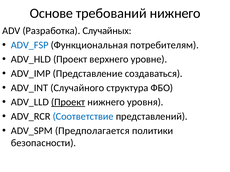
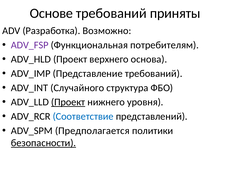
требований нижнего: нижнего -> приняты
Случайных: Случайных -> Возможно
ADV_FSP colour: blue -> purple
уровне: уровне -> основа
Представление создаваться: создаваться -> требований
безопасности underline: none -> present
